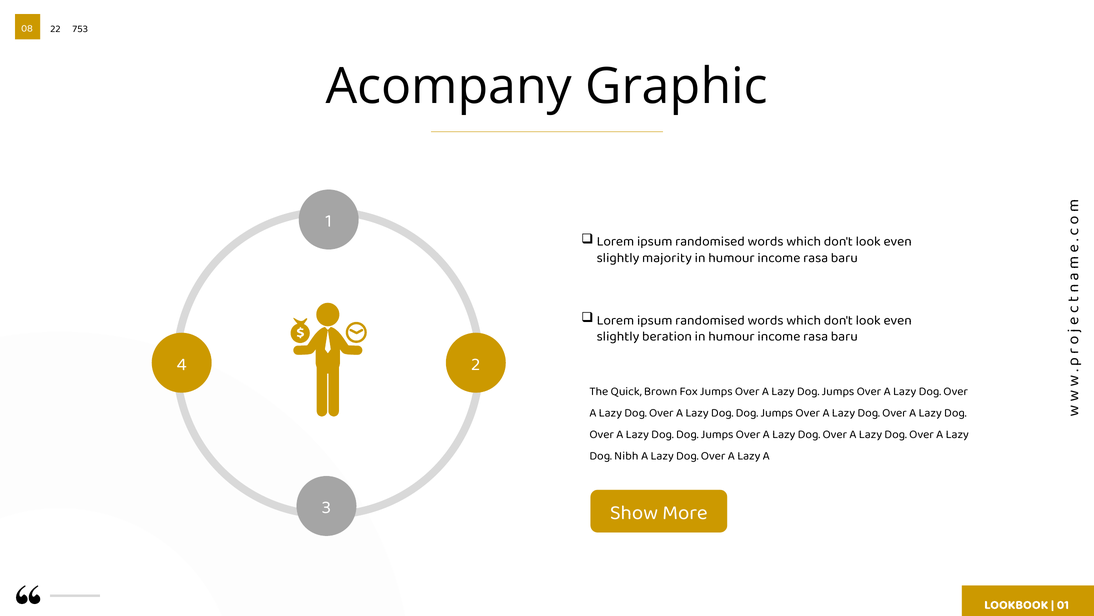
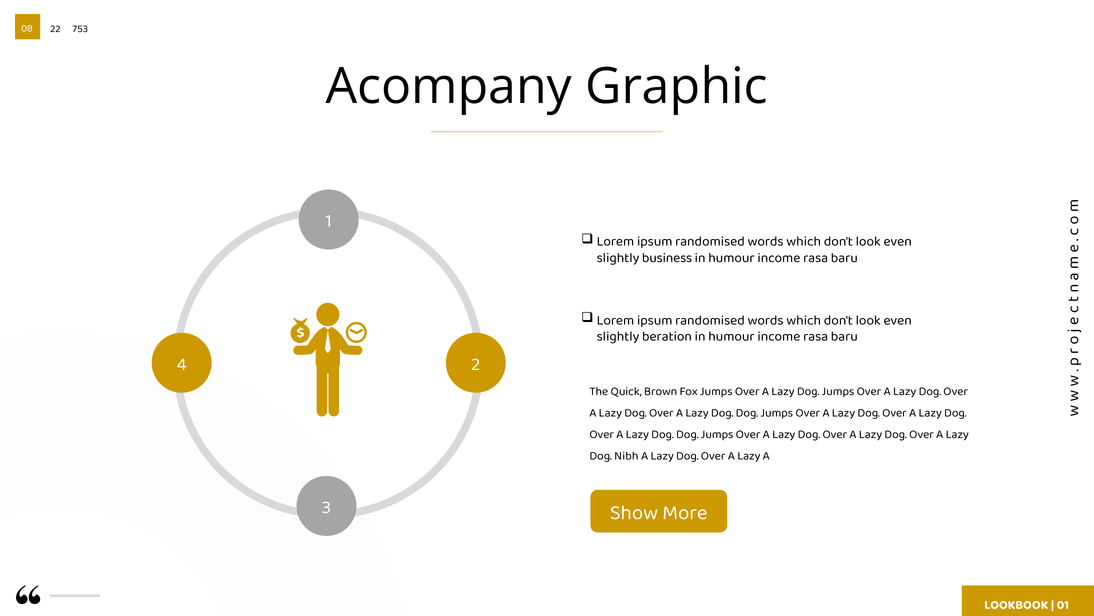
majority: majority -> business
